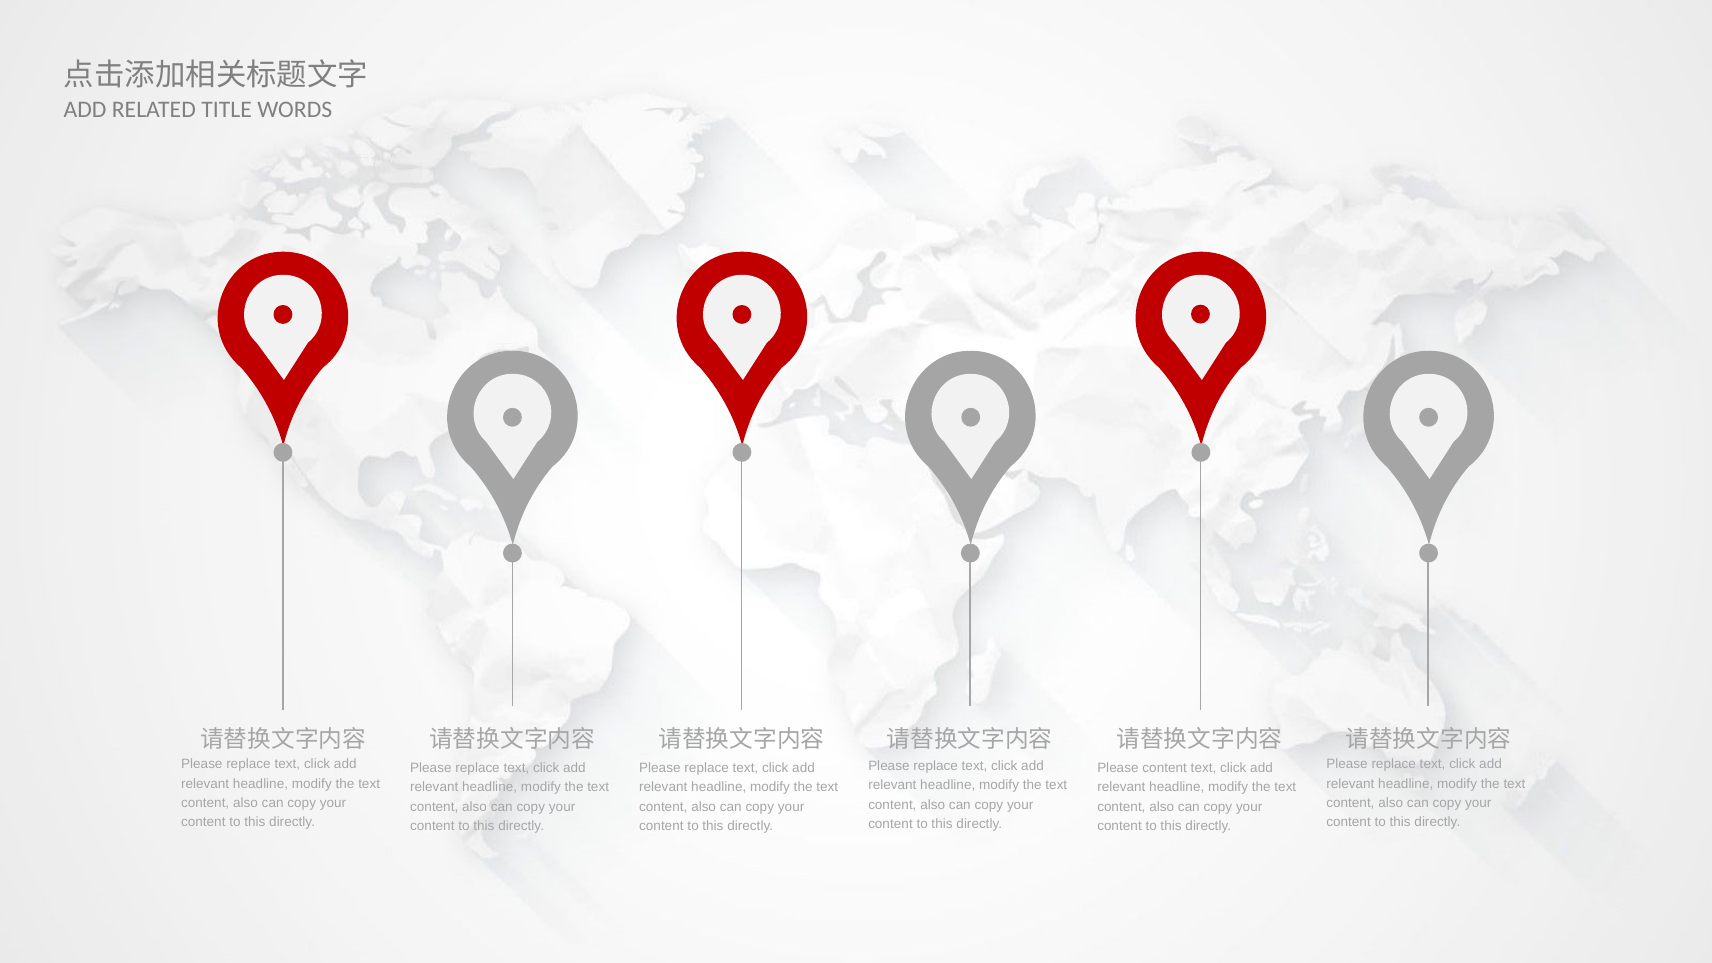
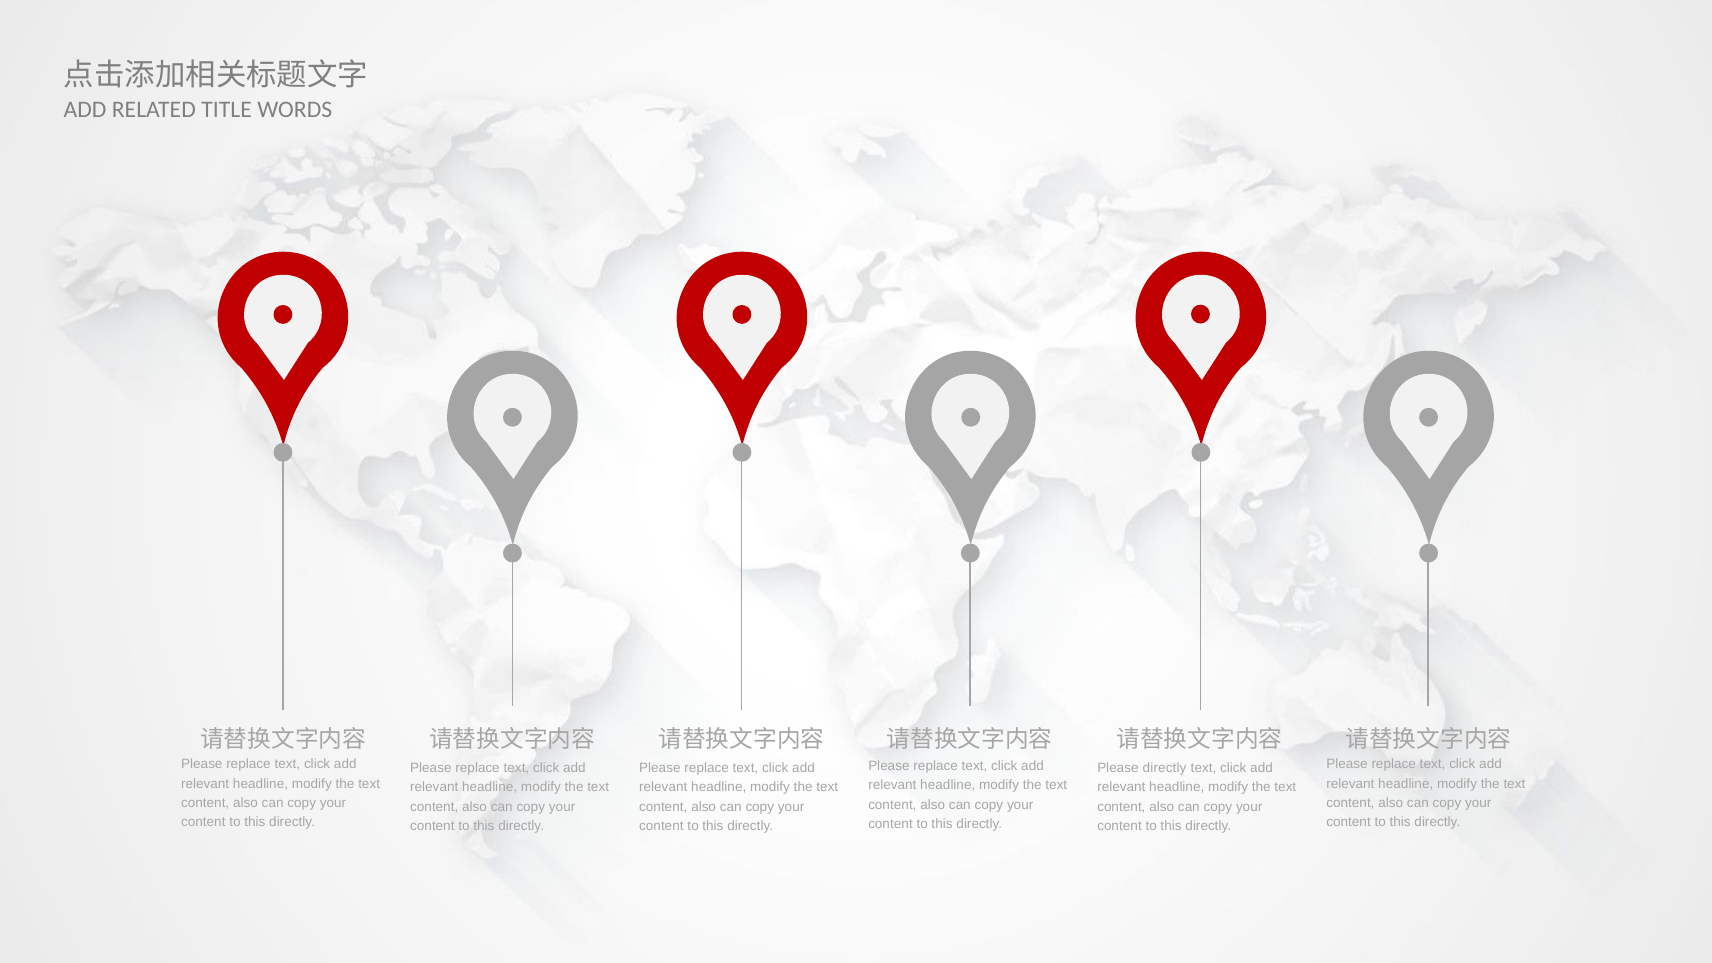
Please content: content -> directly
